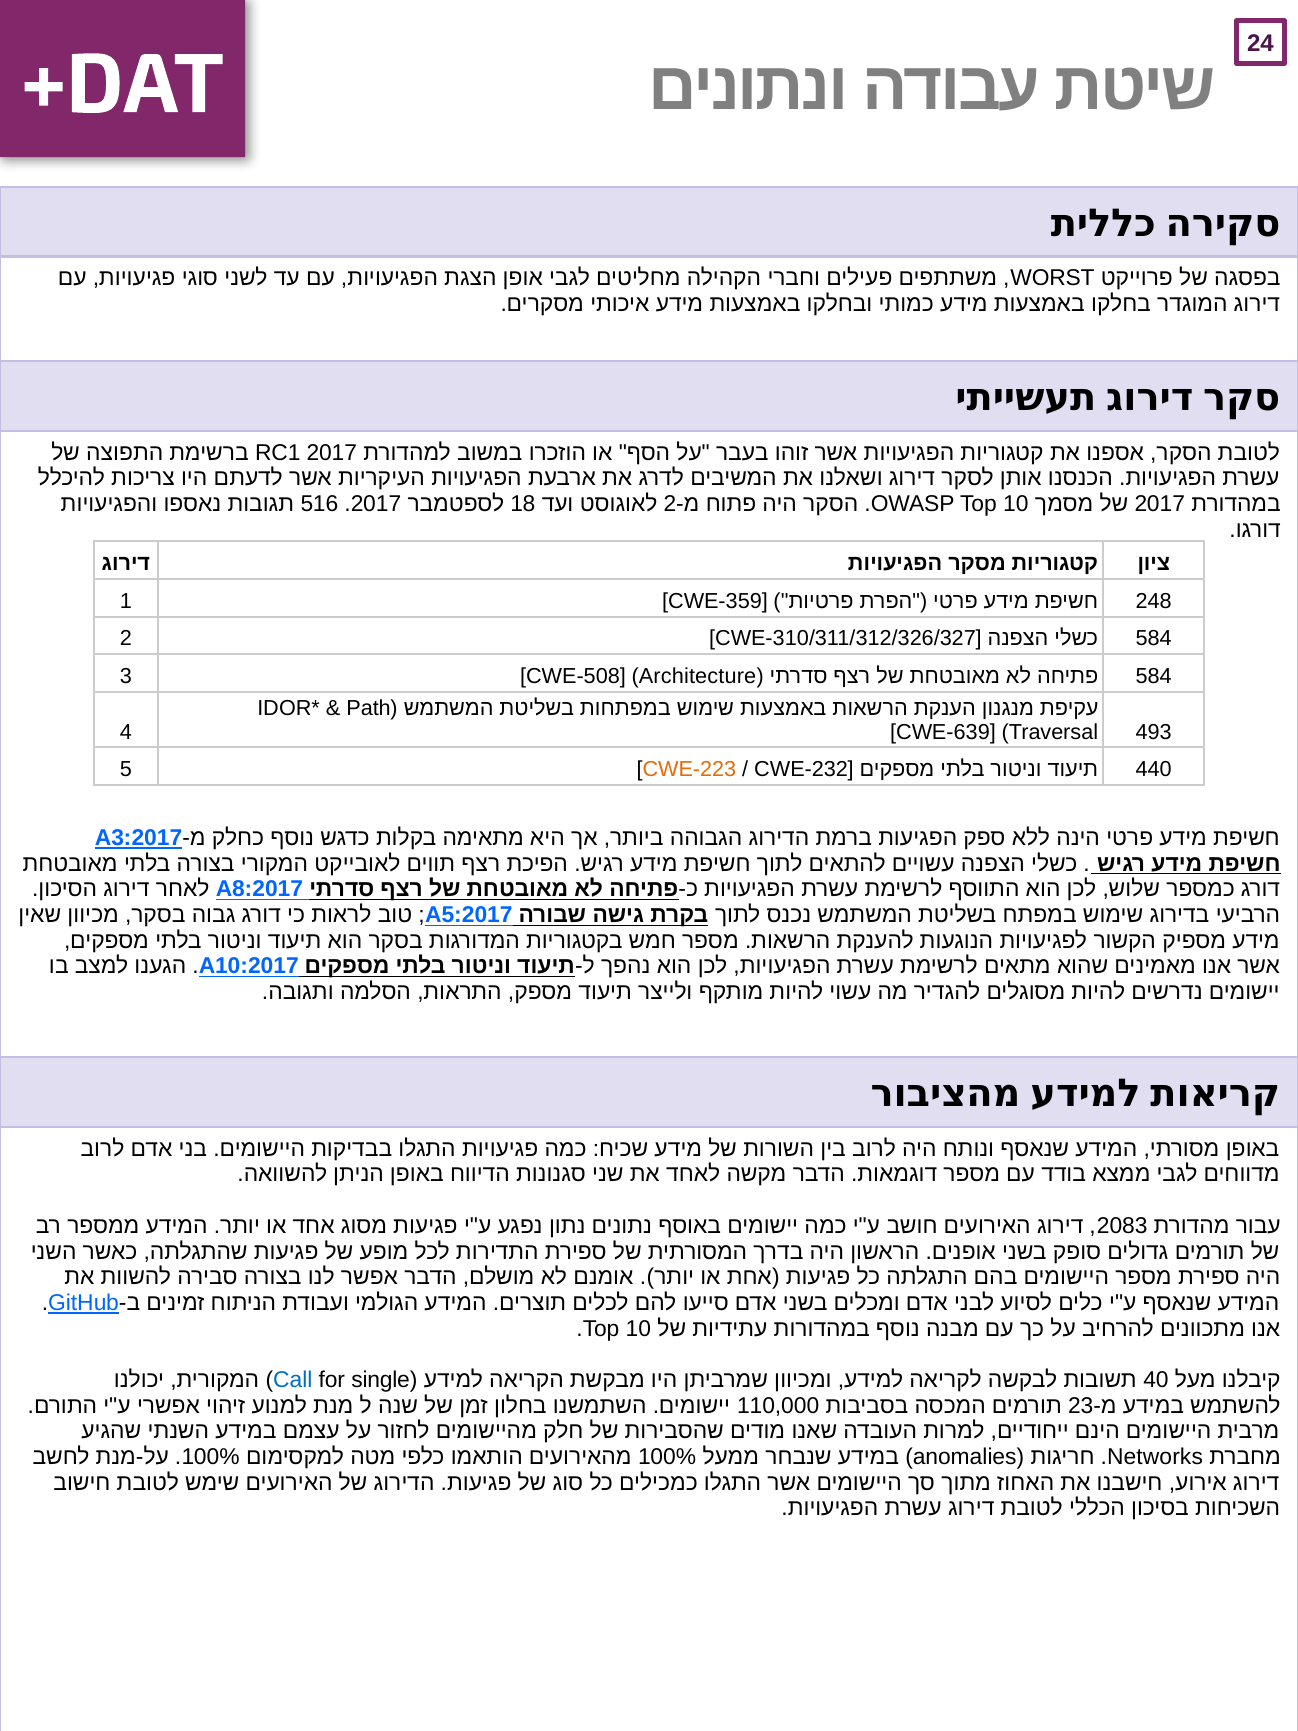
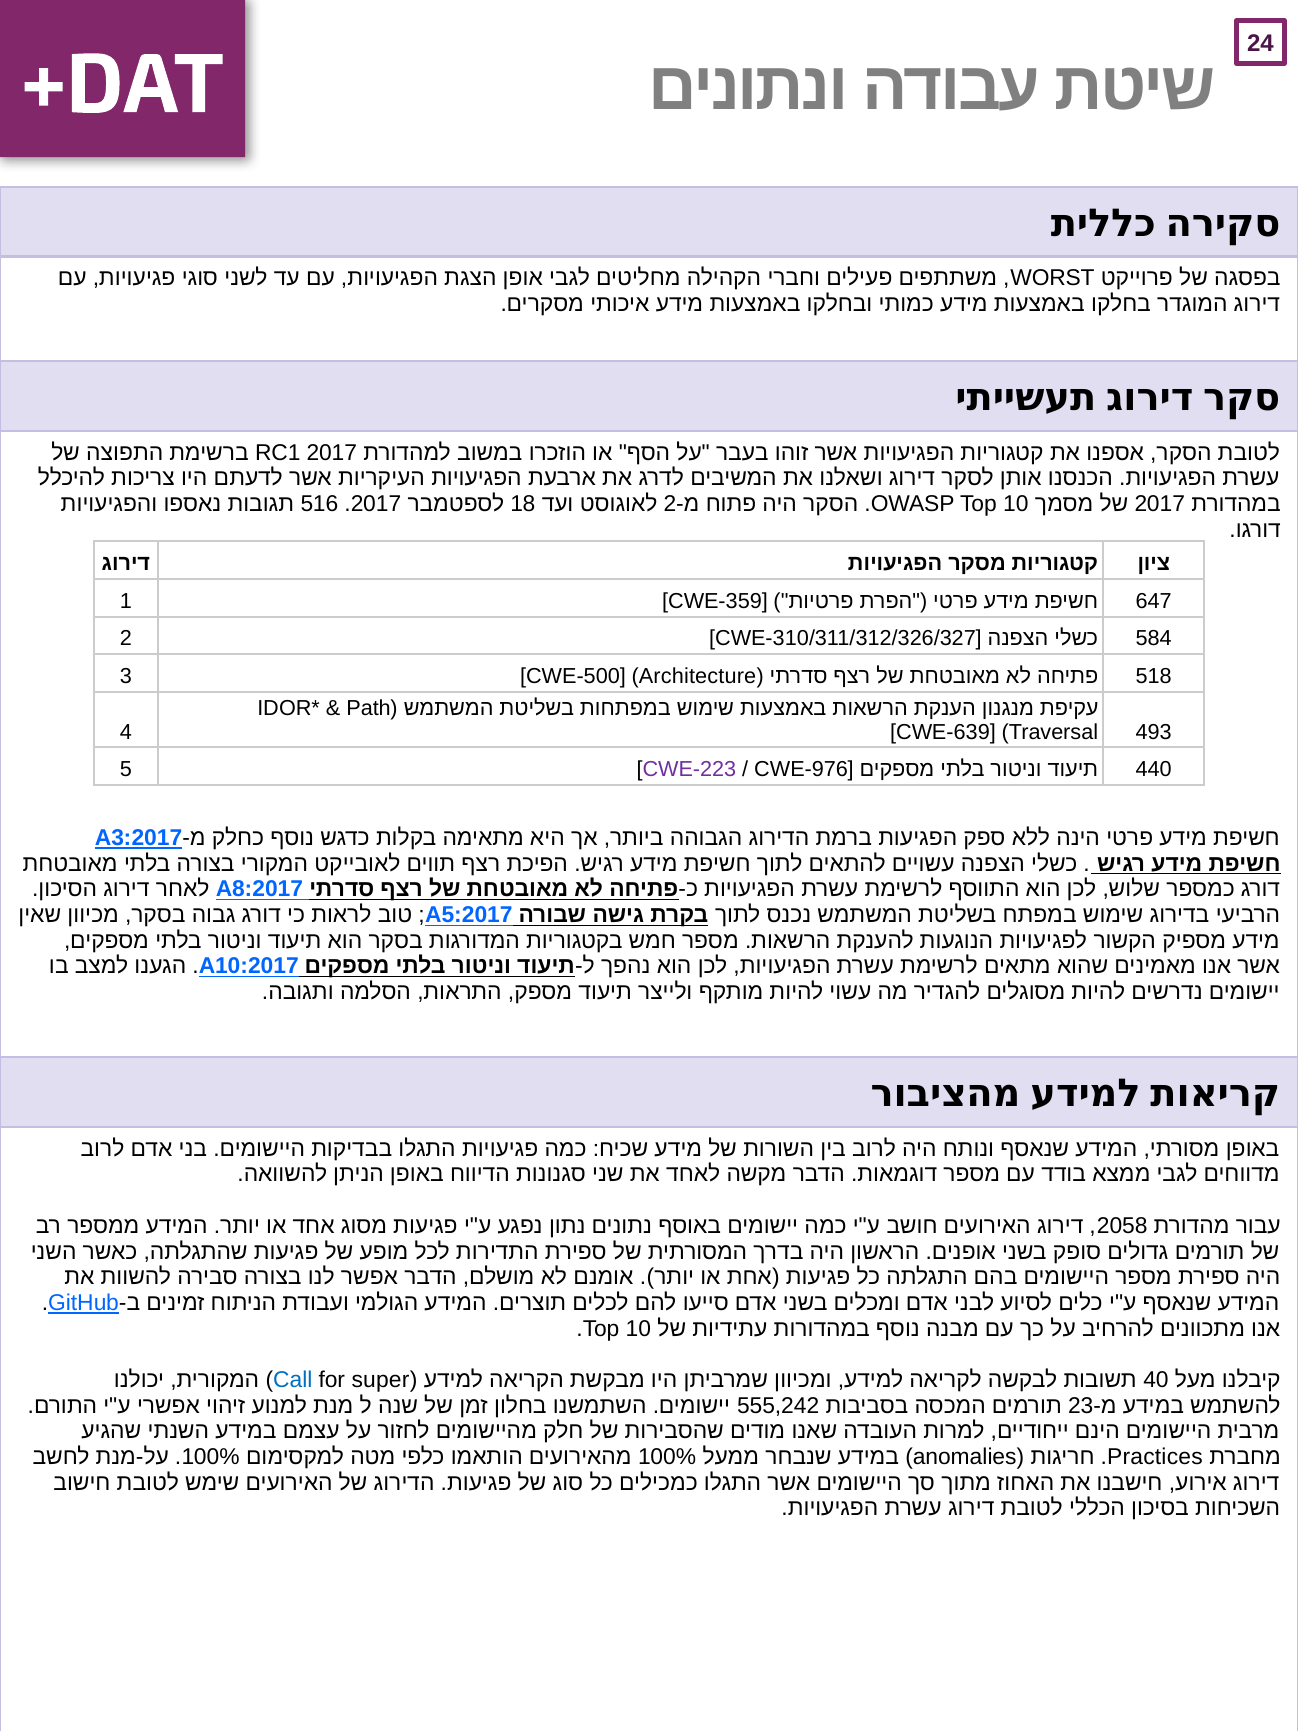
248: 248 -> 647
CWE-508: CWE-508 -> CWE-500
584 at (1154, 676): 584 -> 518
CWE-223 colour: orange -> purple
CWE-232: CWE-232 -> CWE-976
2083: 2083 -> 2058
single: single -> super
110,000: 110,000 -> 555,242
Networks: Networks -> Practices
